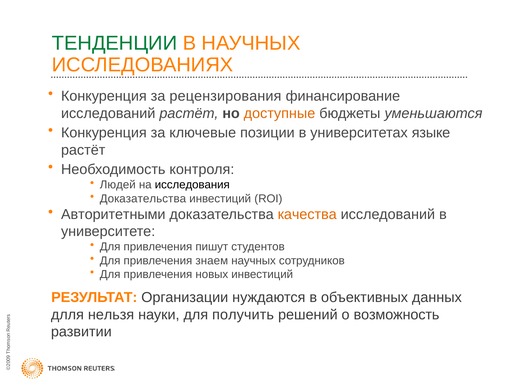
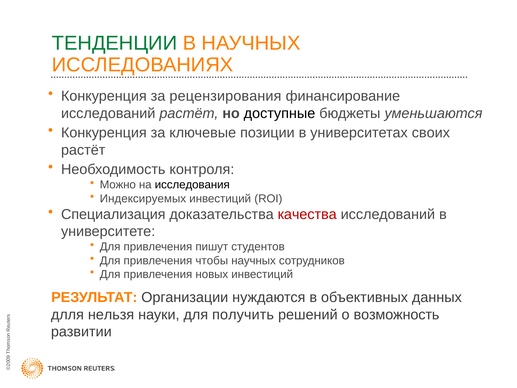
доступные colour: orange -> black
языке: языке -> своих
Людей: Людей -> Можно
Доказательства at (143, 198): Доказательства -> Индексируемых
Авторитетными: Авторитетными -> Специализация
качества colour: orange -> red
знаем: знаем -> чтобы
